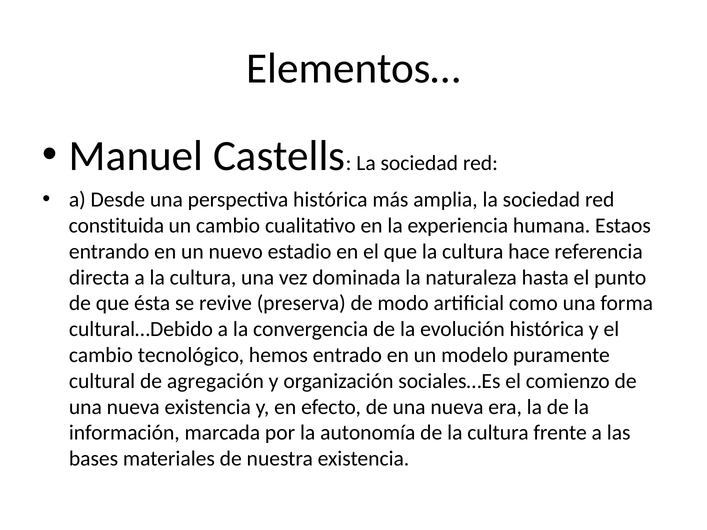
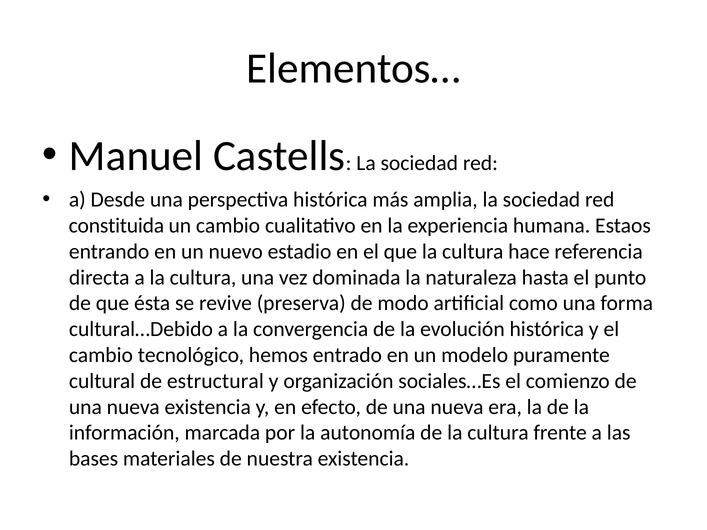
agregación: agregación -> estructural
